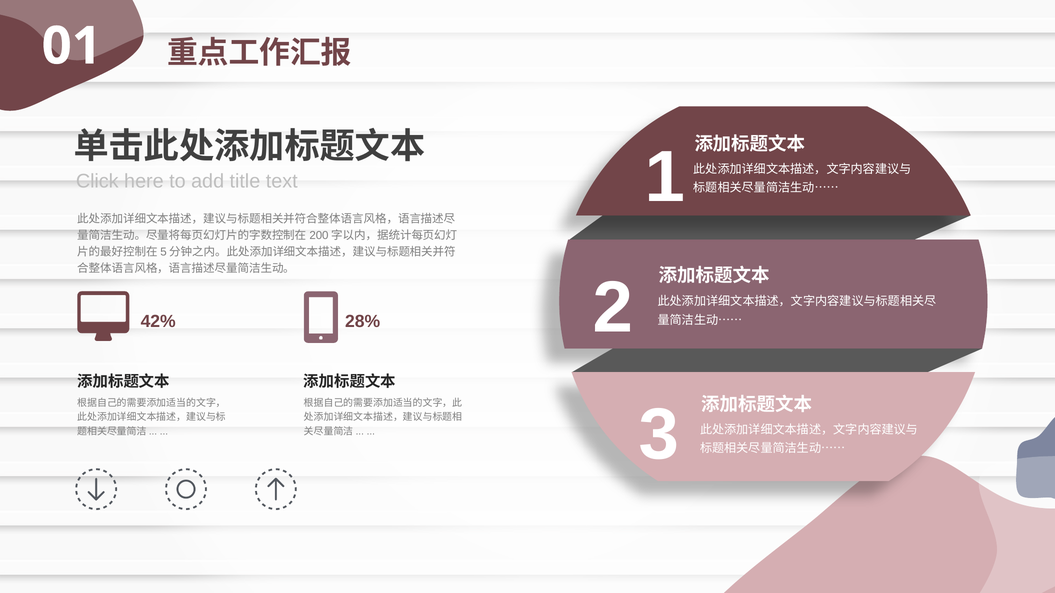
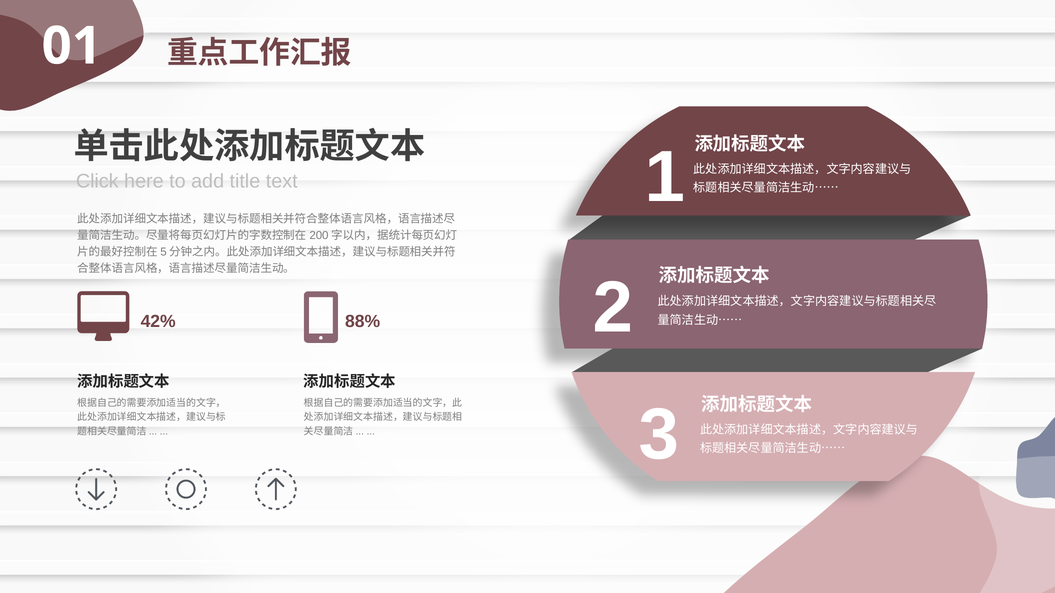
28%: 28% -> 88%
